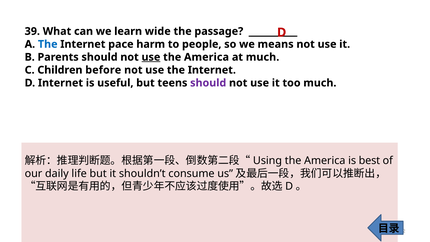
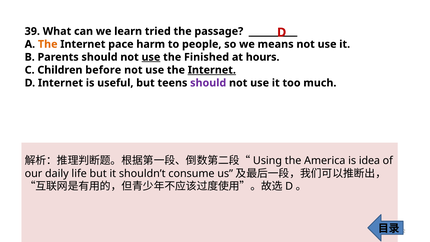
wide: wide -> tried
The at (48, 44) colour: blue -> orange
America at (206, 57): America -> Finished
at much: much -> hours
Internet at (212, 70) underline: none -> present
best: best -> idea
